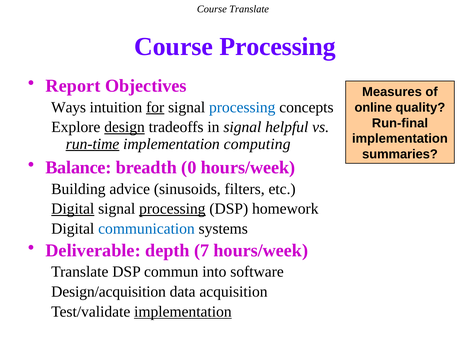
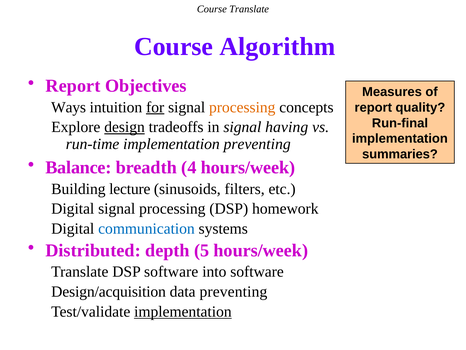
Course Processing: Processing -> Algorithm
processing at (242, 107) colour: blue -> orange
online at (373, 107): online -> report
helpful: helpful -> having
run-time underline: present -> none
implementation computing: computing -> preventing
0: 0 -> 4
advice: advice -> lecture
Digital at (73, 208) underline: present -> none
processing at (172, 208) underline: present -> none
Deliverable: Deliverable -> Distributed
7: 7 -> 5
DSP commun: commun -> software
data acquisition: acquisition -> preventing
